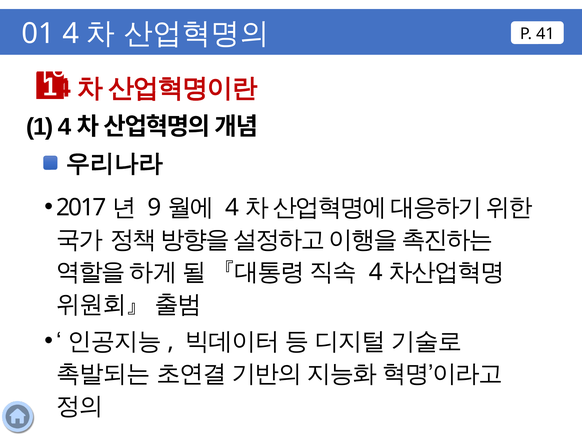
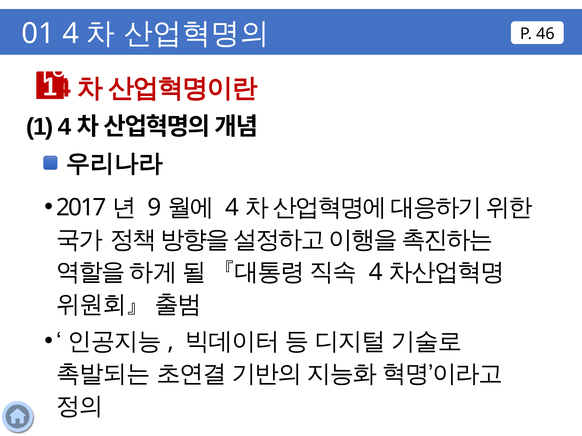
41: 41 -> 46
